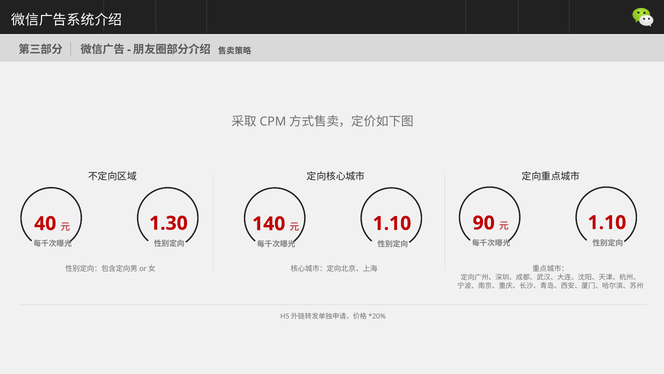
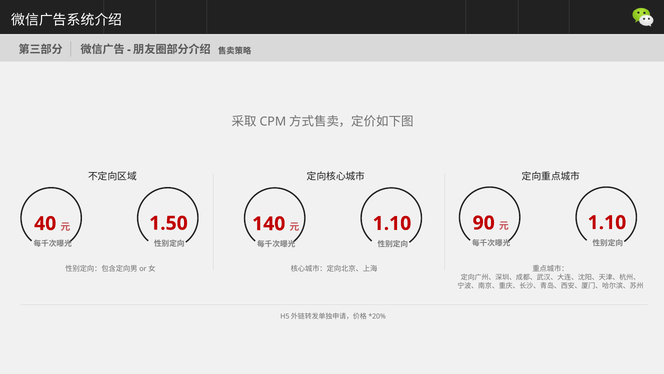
1.30: 1.30 -> 1.50
